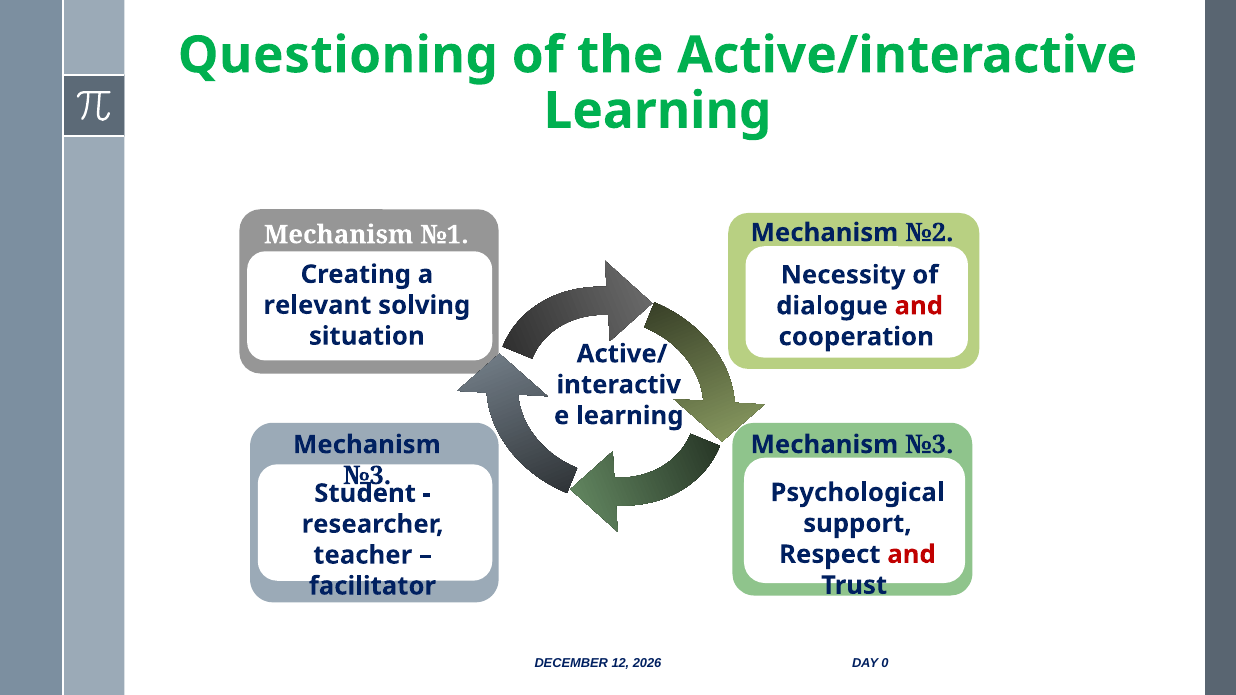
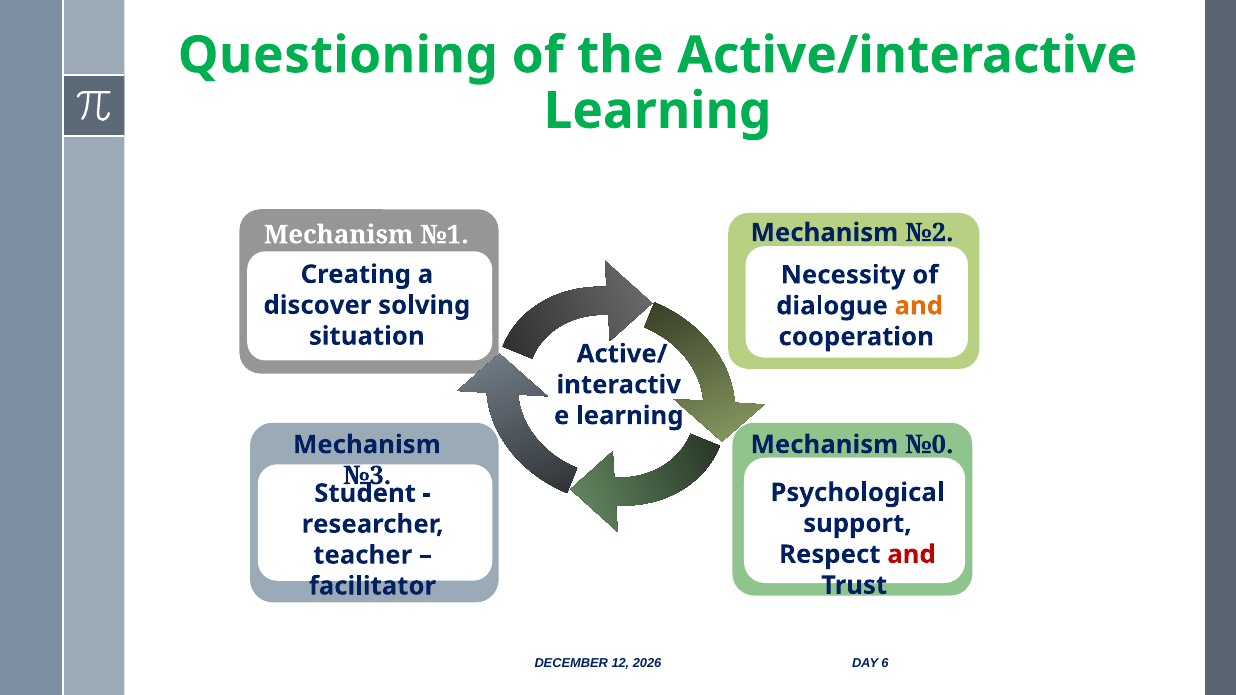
relevant: relevant -> discover
and at (919, 306) colour: red -> orange
№3 at (926, 445): №3 -> №0
0: 0 -> 6
